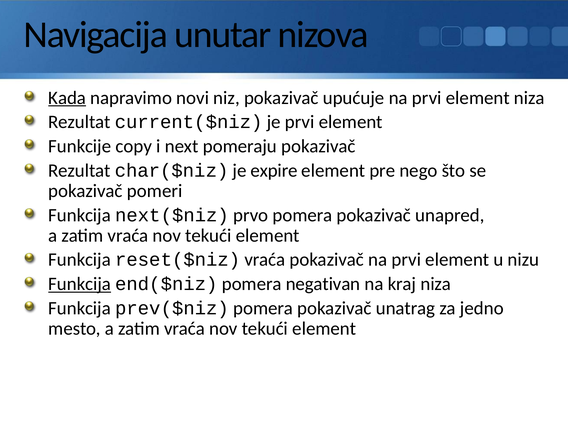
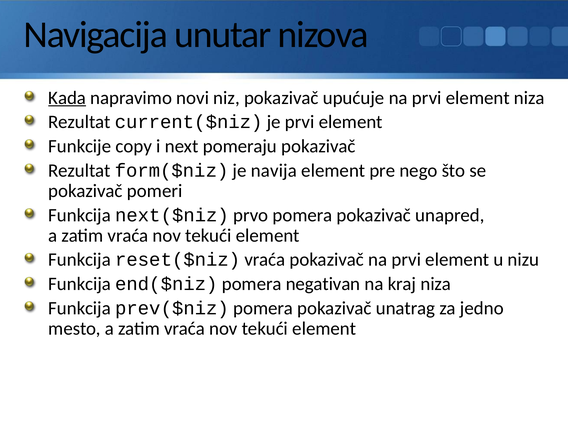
char($niz: char($niz -> form($niz
expire: expire -> navija
Funkcija at (80, 284) underline: present -> none
